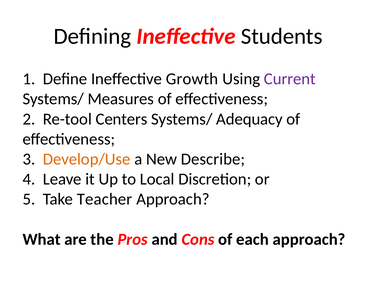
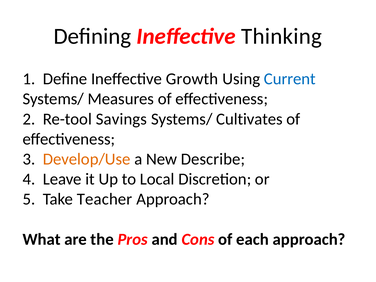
Students: Students -> Thinking
Current colour: purple -> blue
Centers: Centers -> Savings
Adequacy: Adequacy -> Cultivates
